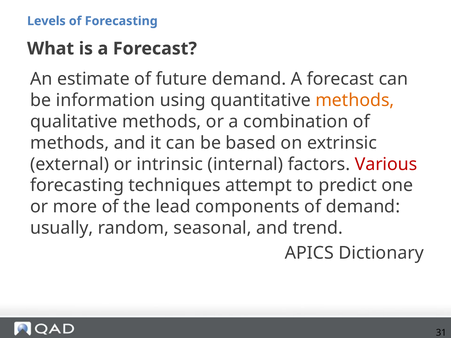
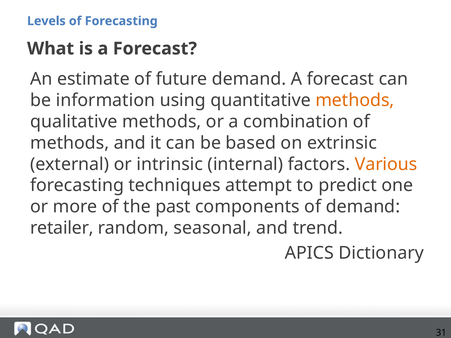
Various colour: red -> orange
lead: lead -> past
usually: usually -> retailer
